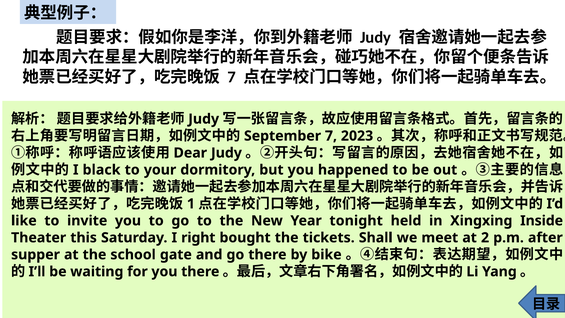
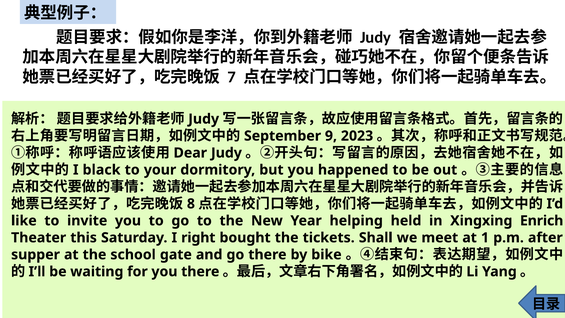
7 at (331, 136): 7 -> 9
1: 1 -> 8
tonight: tonight -> helping
Inside: Inside -> Enrich
2: 2 -> 1
